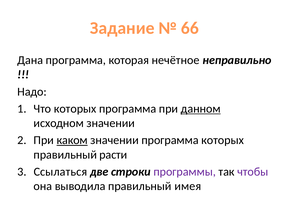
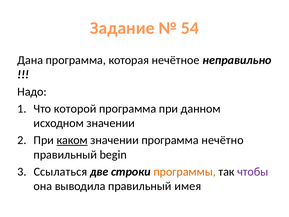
66: 66 -> 54
Что которых: которых -> которой
данном underline: present -> none
программа которых: которых -> нечётно
расти: расти -> begin
программы colour: purple -> orange
